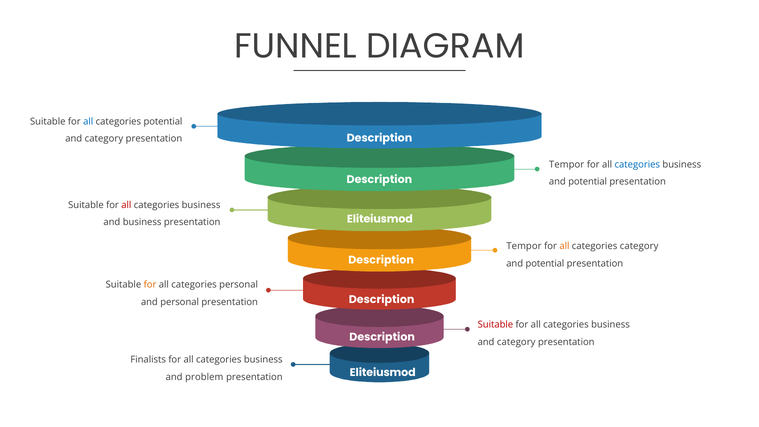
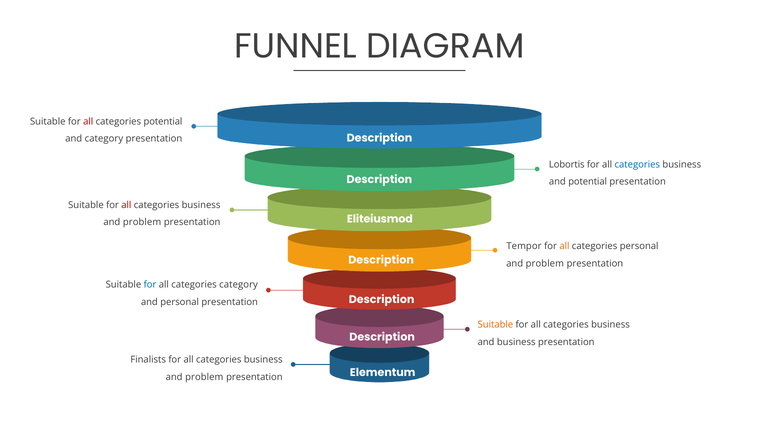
all at (88, 122) colour: blue -> red
Tempor at (567, 165): Tempor -> Lobortis
business at (142, 222): business -> problem
categories category: category -> personal
potential at (545, 263): potential -> problem
for at (150, 285) colour: orange -> blue
categories personal: personal -> category
Suitable at (495, 325) colour: red -> orange
category at (516, 342): category -> business
Eliteiusmod at (383, 372): Eliteiusmod -> Elementum
